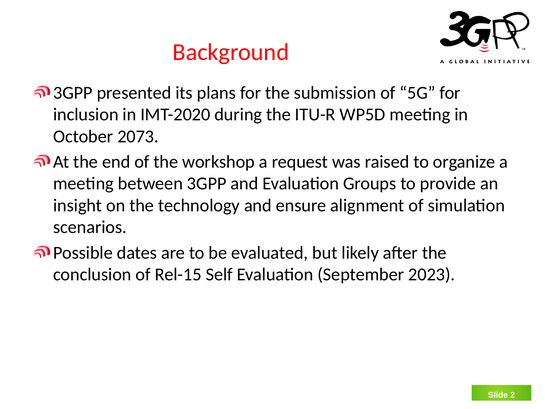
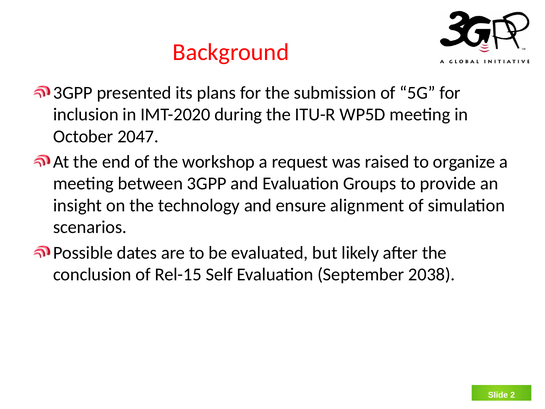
2073: 2073 -> 2047
2023: 2023 -> 2038
